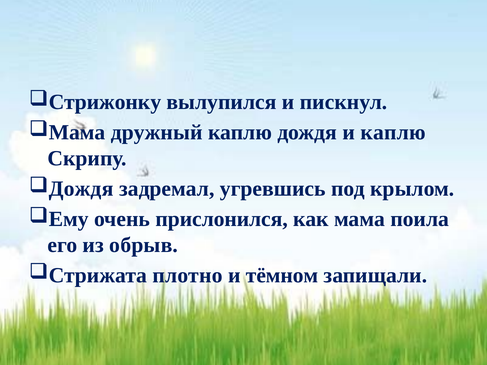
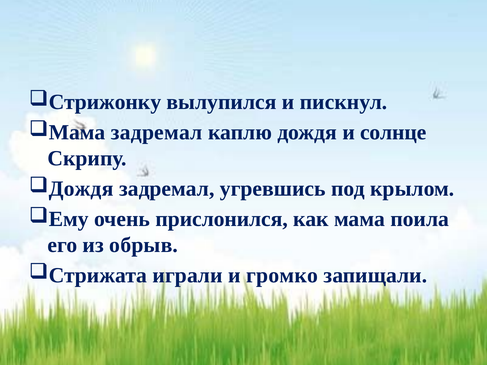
Мама дружный: дружный -> задремал
и каплю: каплю -> солнце
плотно: плотно -> играли
тёмном: тёмном -> громко
